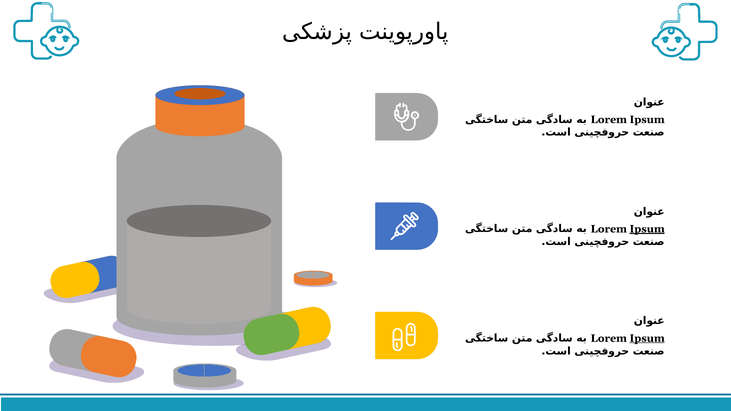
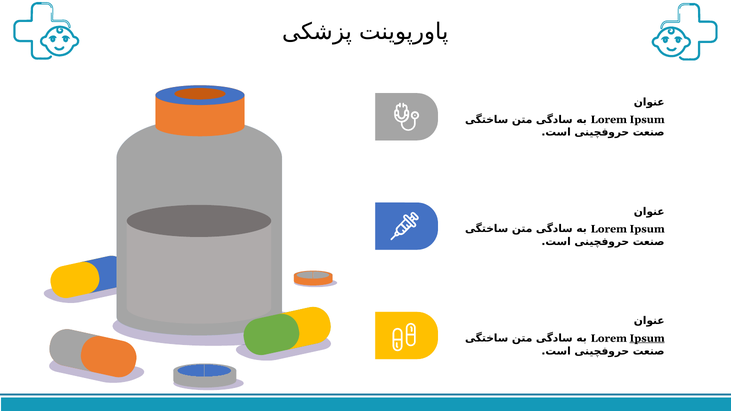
Ipsum at (647, 229) underline: present -> none
